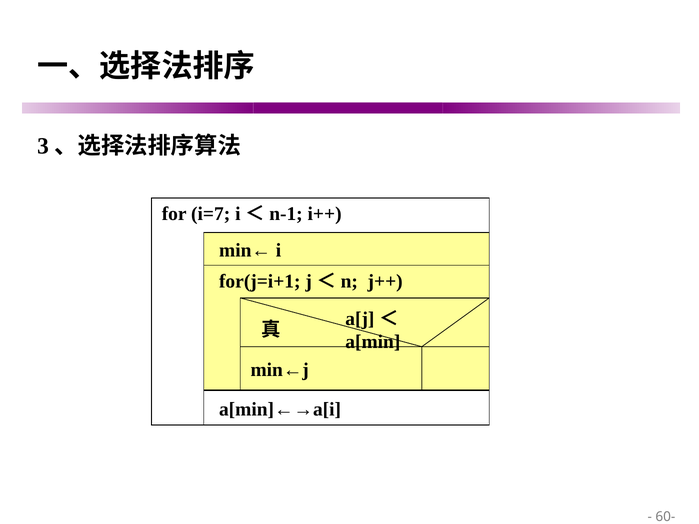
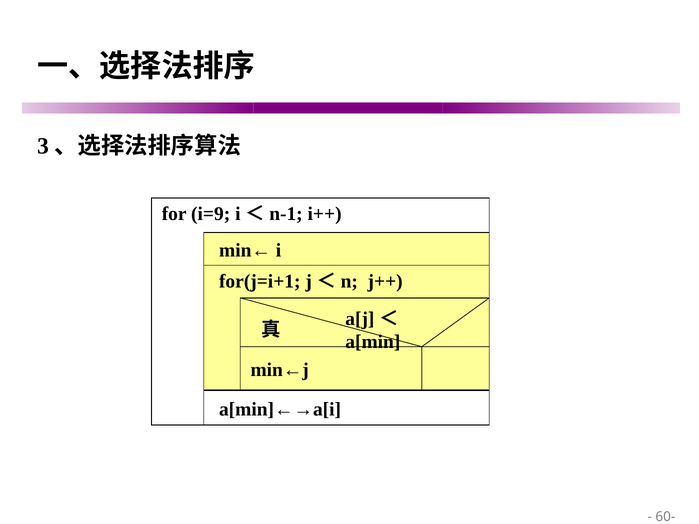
i=7: i=7 -> i=9
